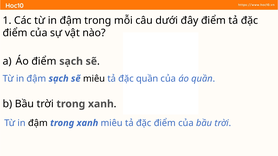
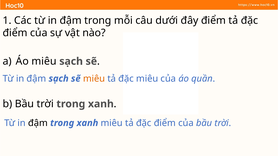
Áo điểm: điểm -> miêu
miêu at (94, 79) colour: black -> orange
đặc quần: quần -> miêu
